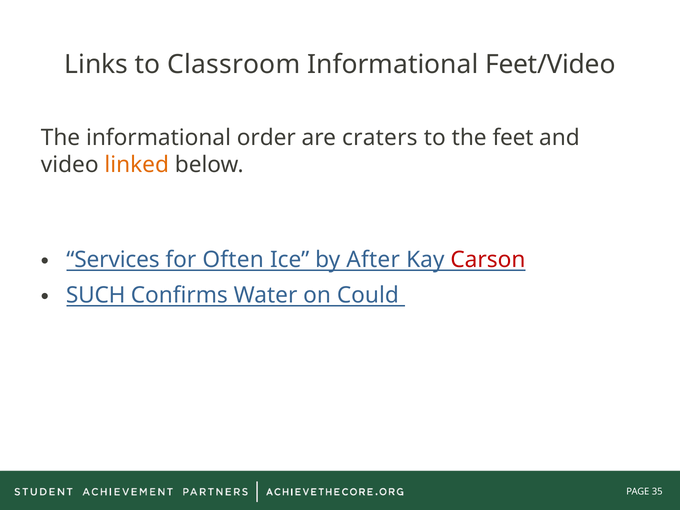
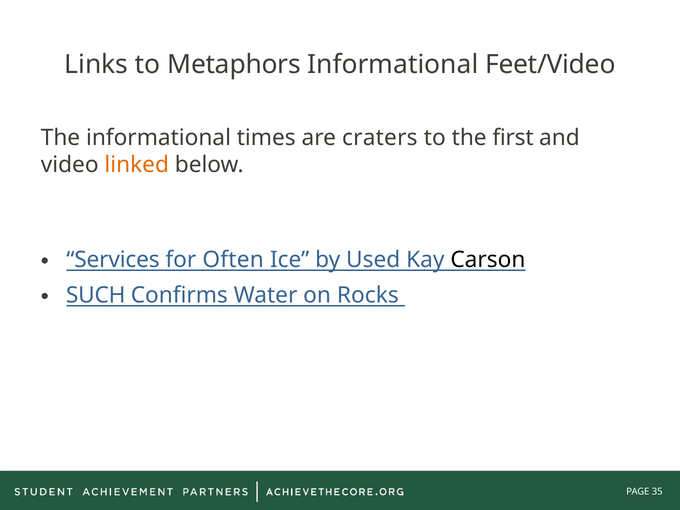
Classroom: Classroom -> Metaphors
order: order -> times
feet: feet -> first
After: After -> Used
Carson colour: red -> black
Could: Could -> Rocks
